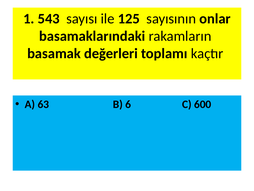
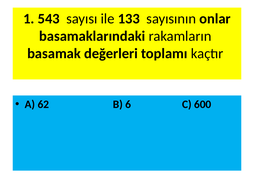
125: 125 -> 133
63: 63 -> 62
